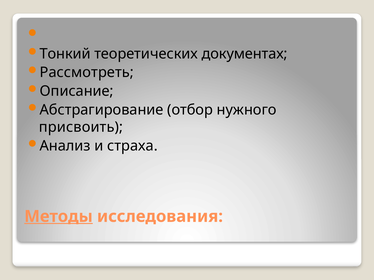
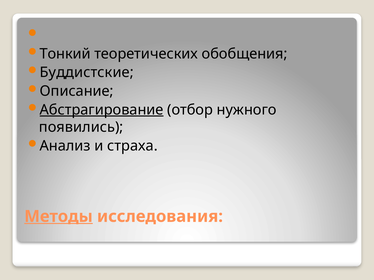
документах: документах -> обобщения
Рассмотреть: Рассмотреть -> Буддистские
Абстрагирование underline: none -> present
присвоить: присвоить -> появились
